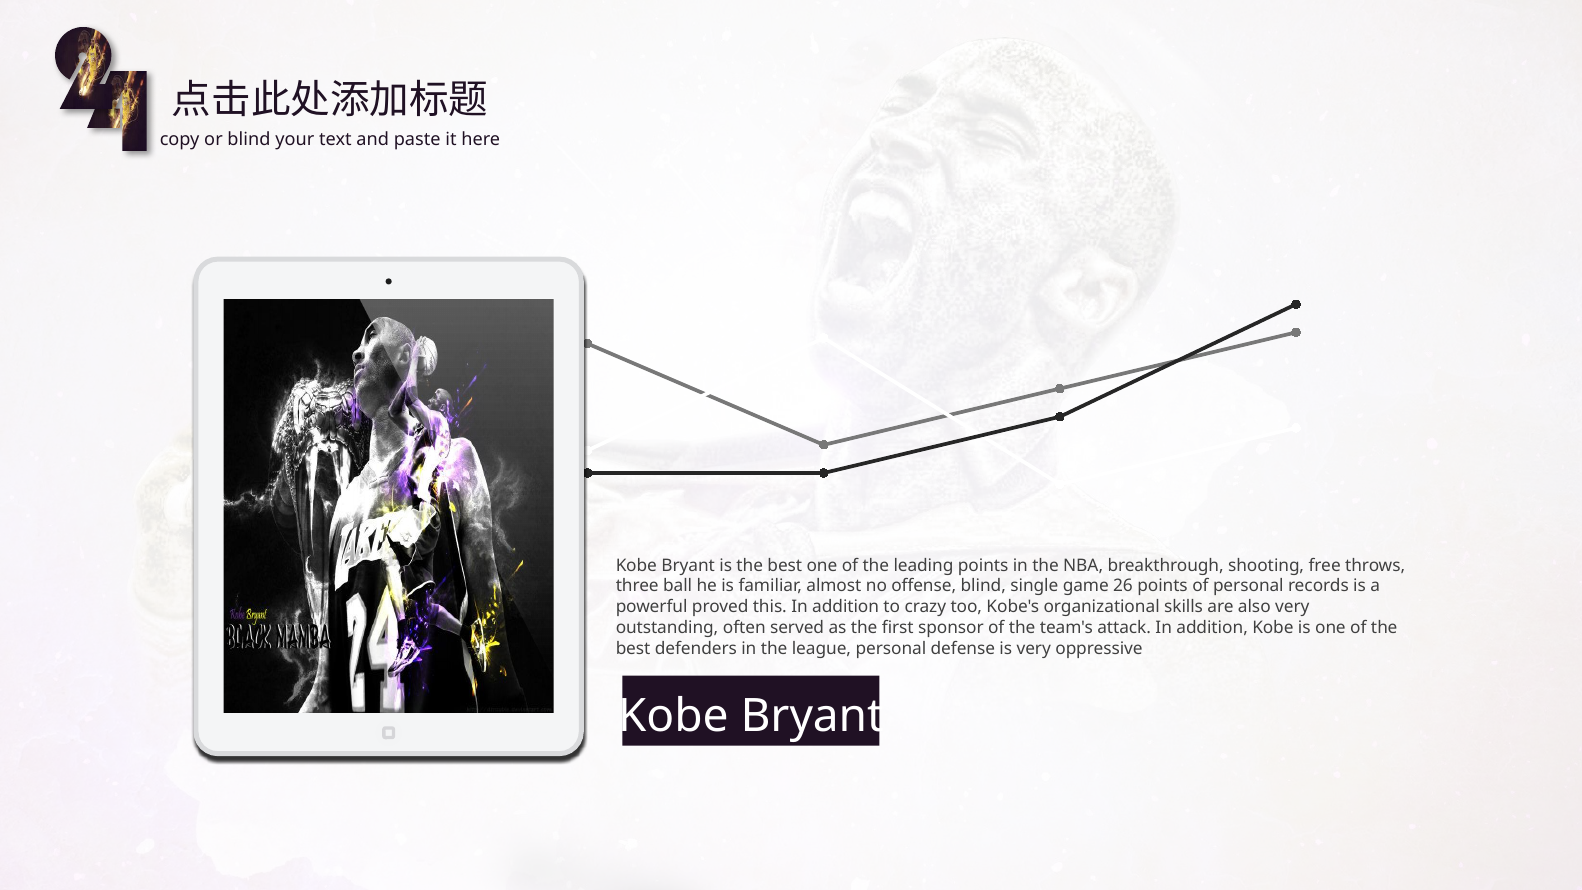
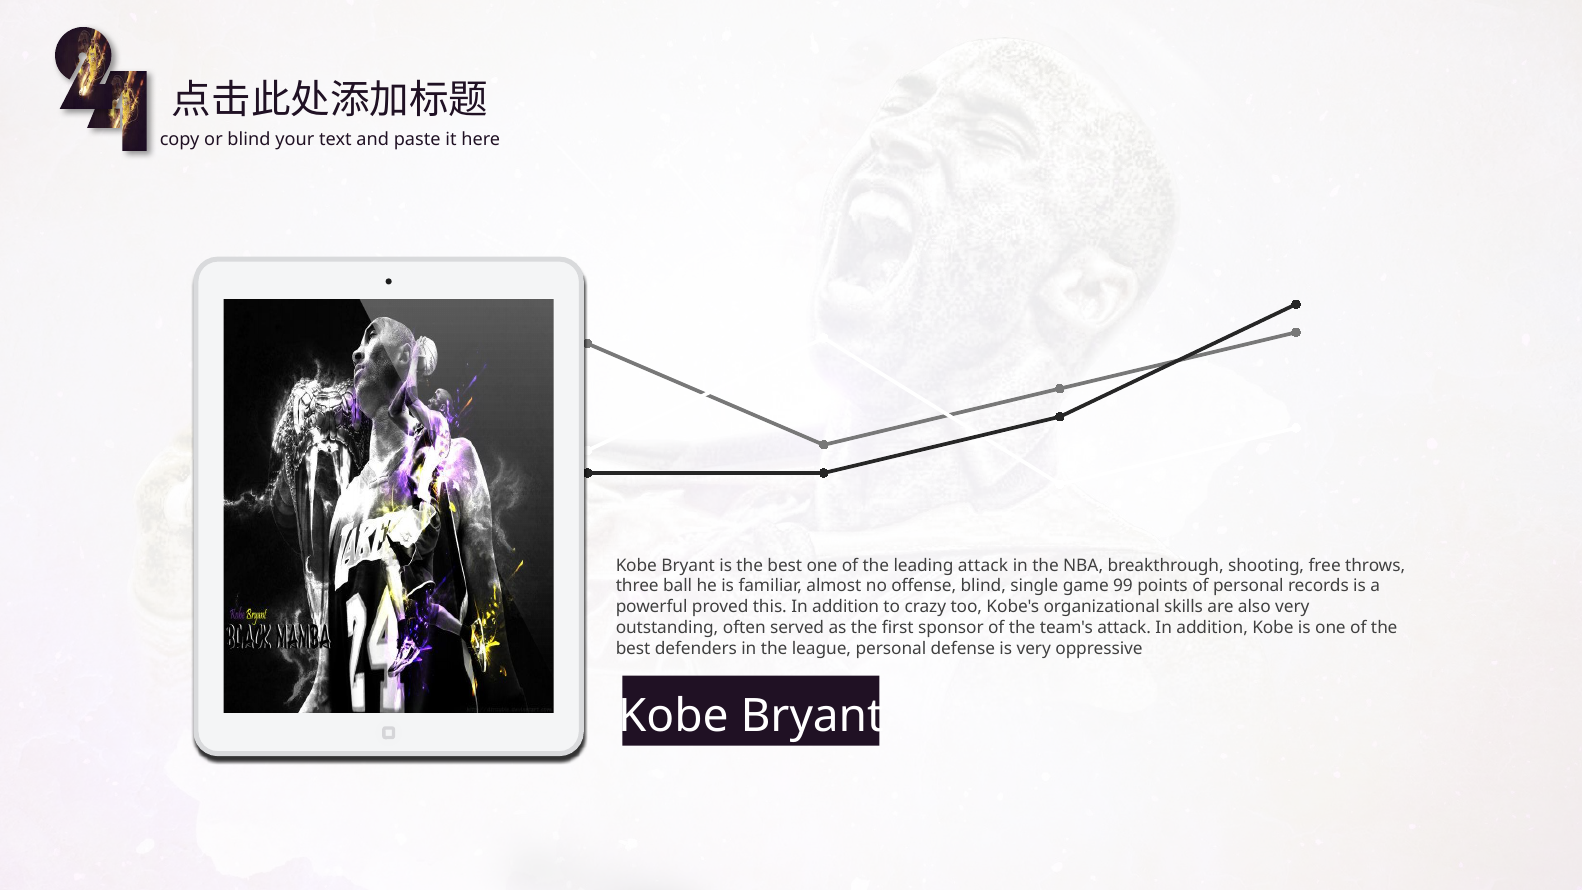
leading points: points -> attack
26: 26 -> 99
